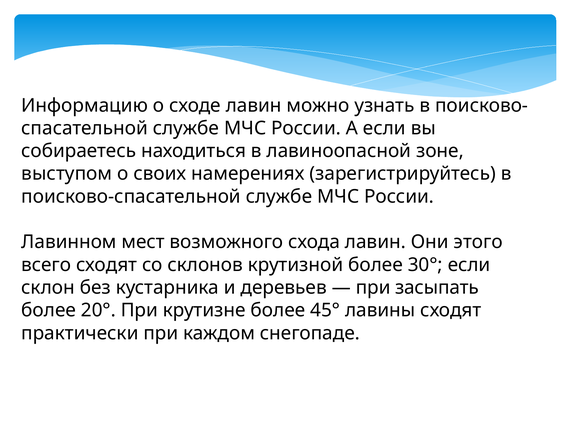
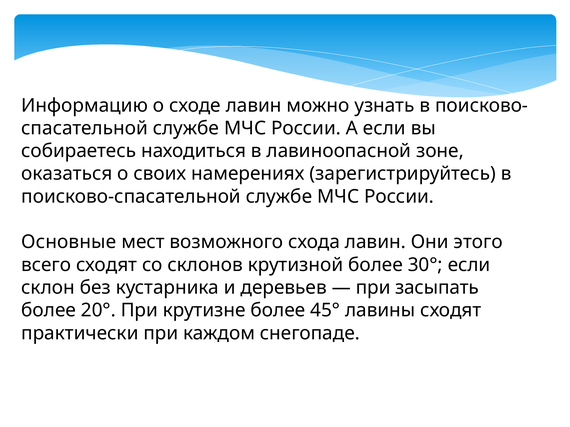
выступом: выступом -> оказаться
Лавинном: Лавинном -> Основные
